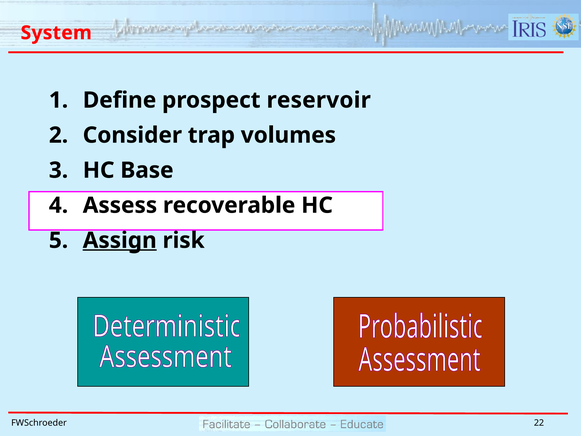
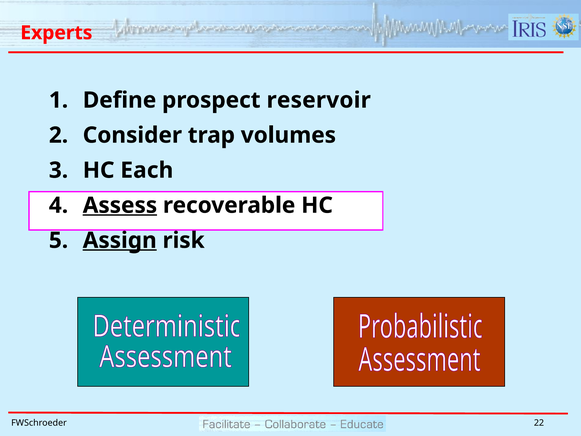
System: System -> Experts
Base: Base -> Each
Assess underline: none -> present
